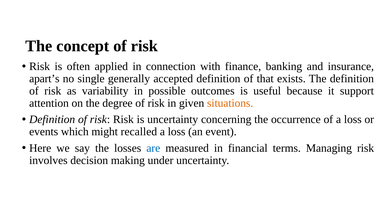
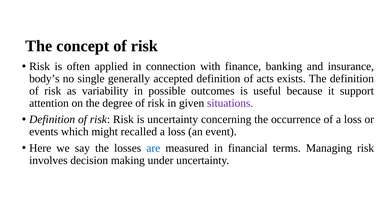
apart’s: apart’s -> body’s
that: that -> acts
situations colour: orange -> purple
